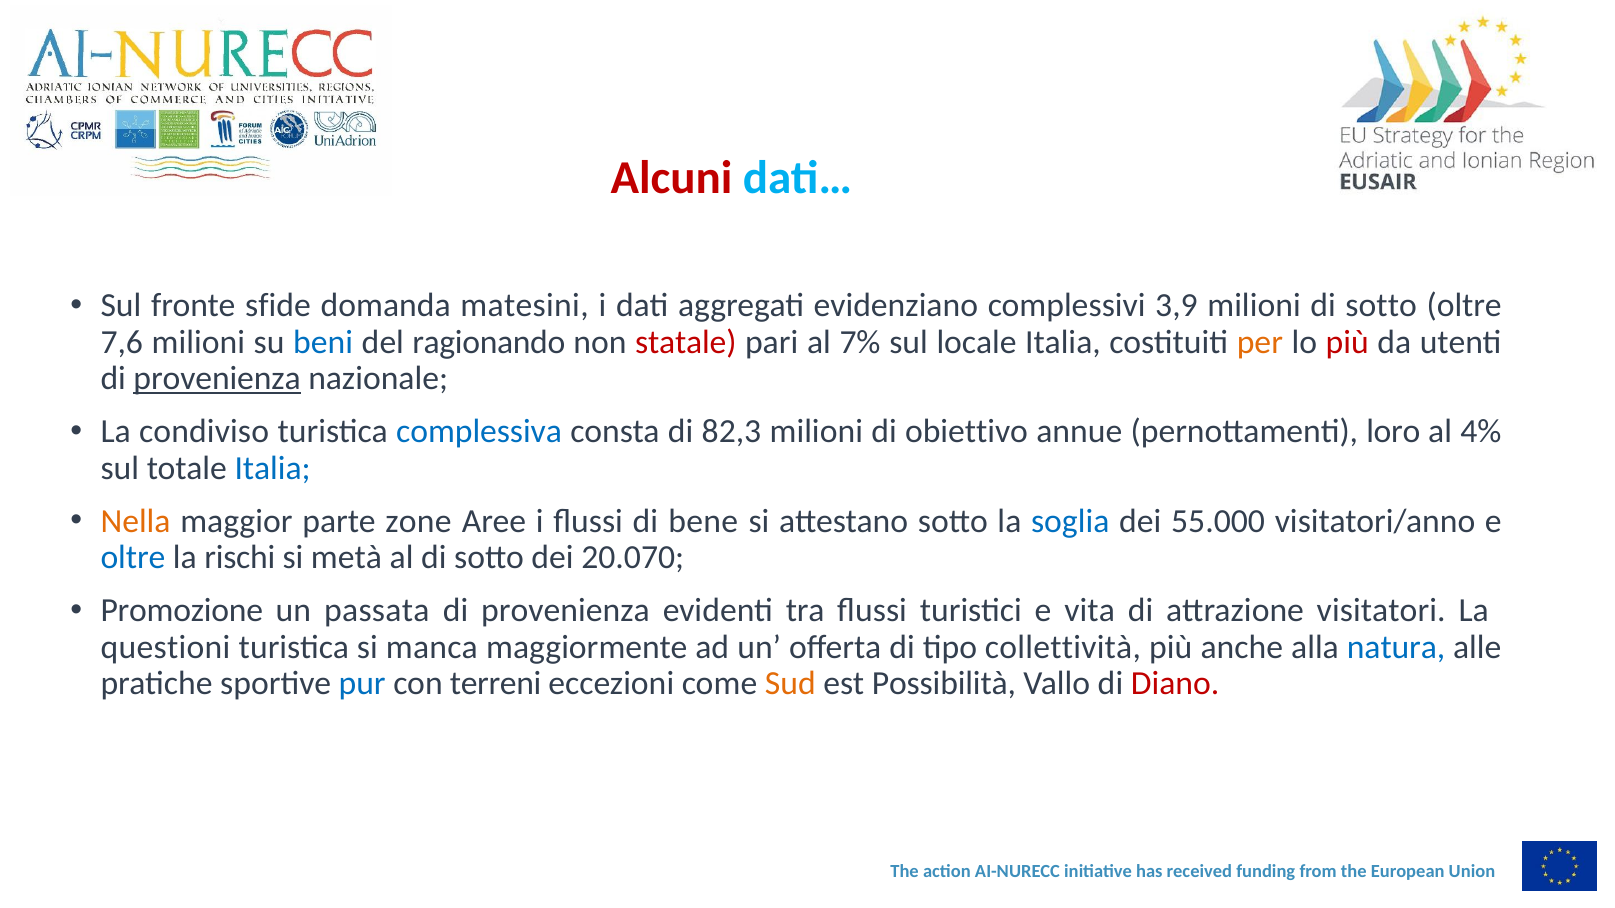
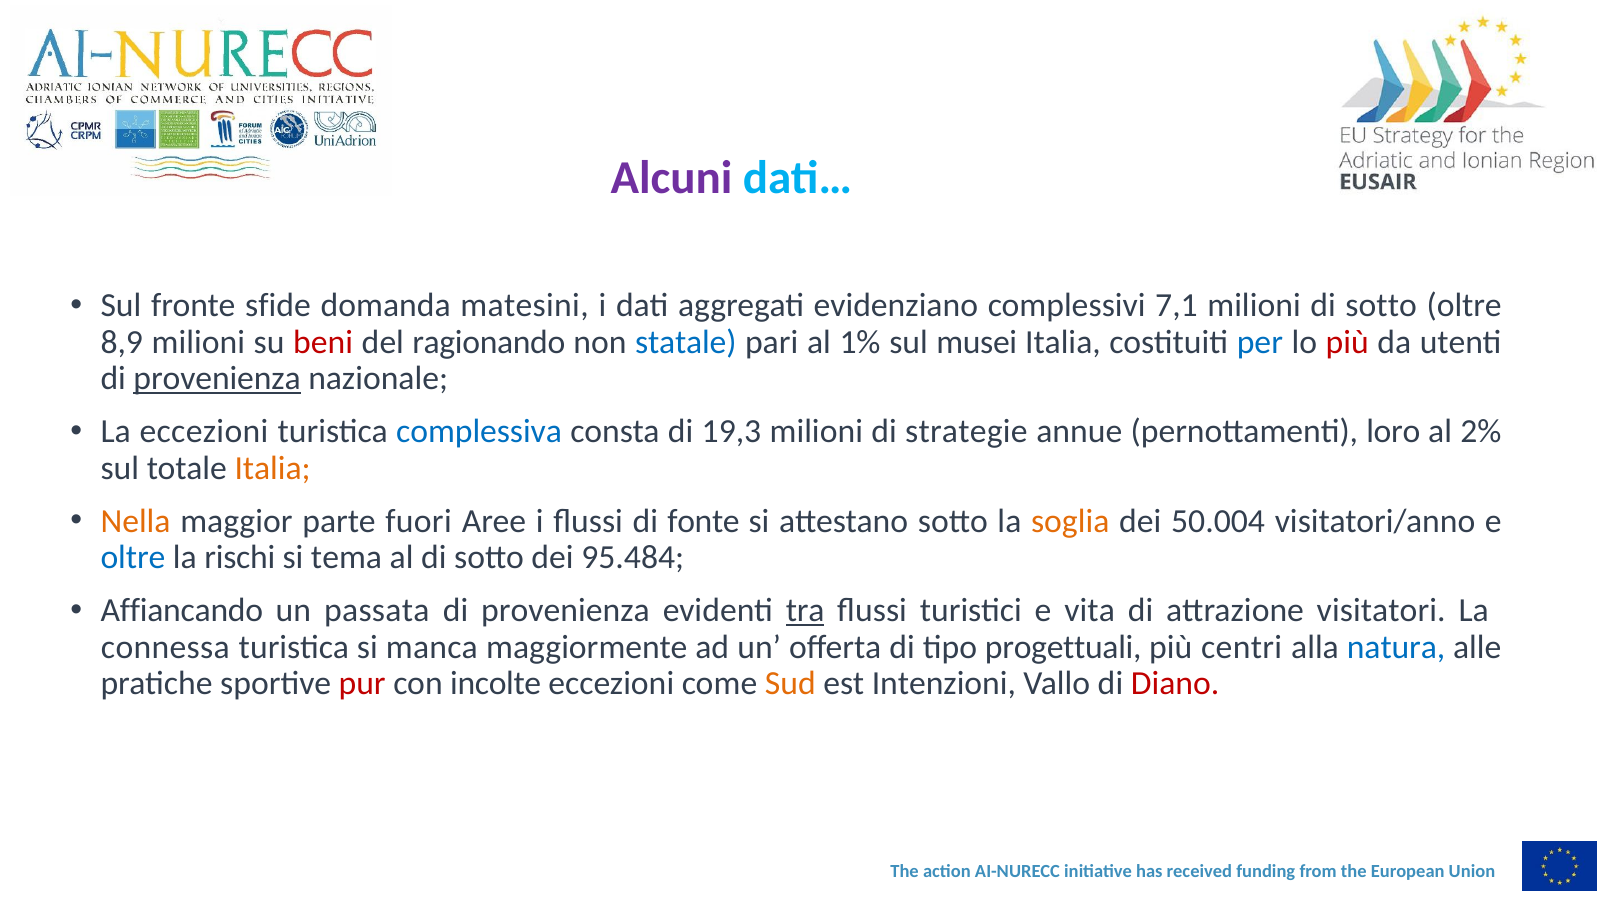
Alcuni colour: red -> purple
3,9: 3,9 -> 7,1
7,6: 7,6 -> 8,9
beni colour: blue -> red
statale colour: red -> blue
7%: 7% -> 1%
locale: locale -> musei
per colour: orange -> blue
La condiviso: condiviso -> eccezioni
82,3: 82,3 -> 19,3
obiettivo: obiettivo -> strategie
4%: 4% -> 2%
Italia at (273, 468) colour: blue -> orange
zone: zone -> fuori
bene: bene -> fonte
soglia colour: blue -> orange
55.000: 55.000 -> 50.004
metà: metà -> tema
20.070: 20.070 -> 95.484
Promozione: Promozione -> Affiancando
tra underline: none -> present
questioni: questioni -> connessa
collettività: collettività -> progettuali
anche: anche -> centri
pur colour: blue -> red
terreni: terreni -> incolte
Possibilità: Possibilità -> Intenzioni
